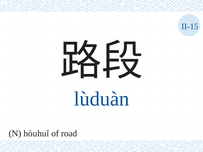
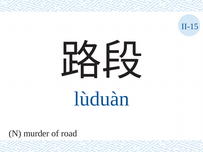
hòuhuǐ: hòuhuǐ -> murder
